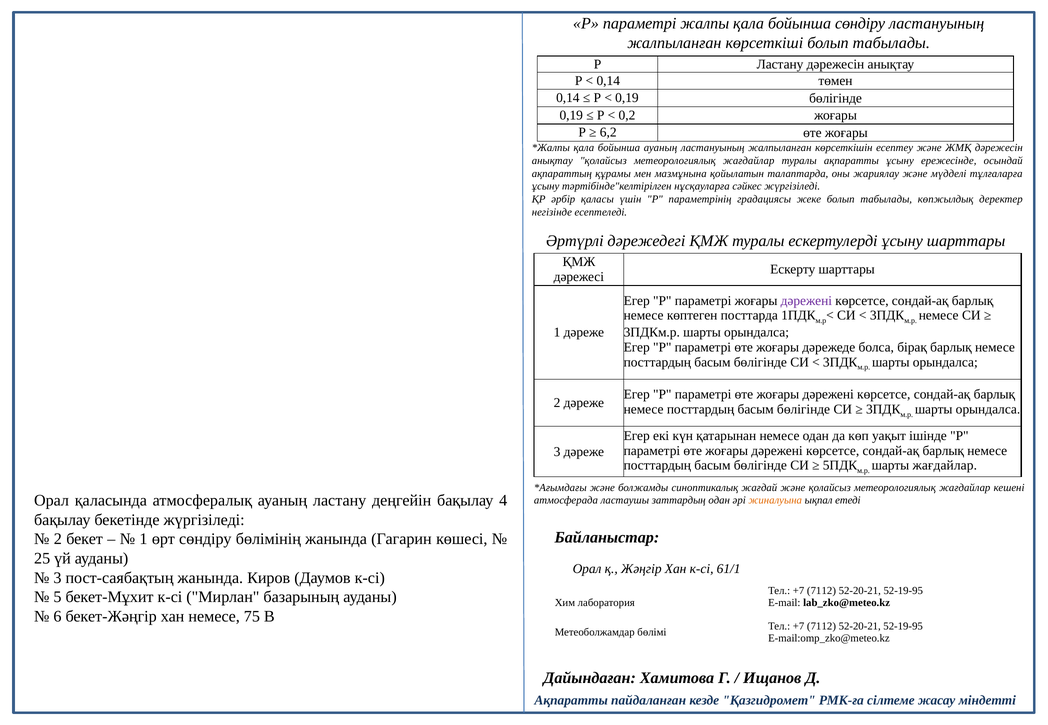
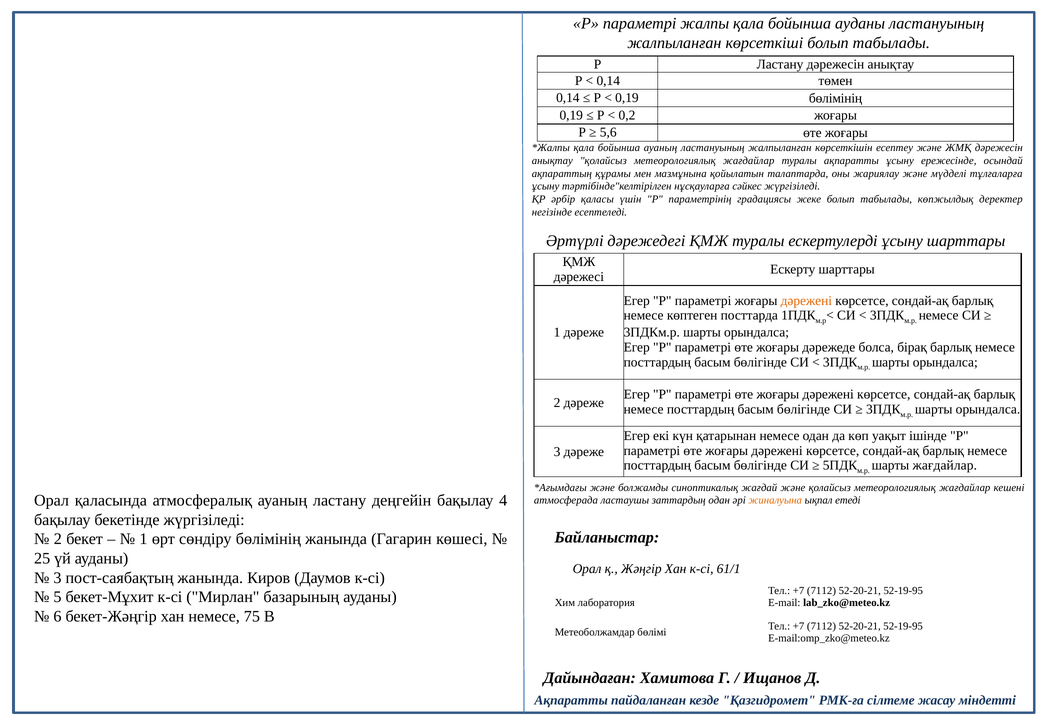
бойынша сөндіру: сөндіру -> ауданы
0,19 бөлігінде: бөлігінде -> бөлімінің
6,2: 6,2 -> 5,6
дәрежені at (806, 301) colour: purple -> orange
